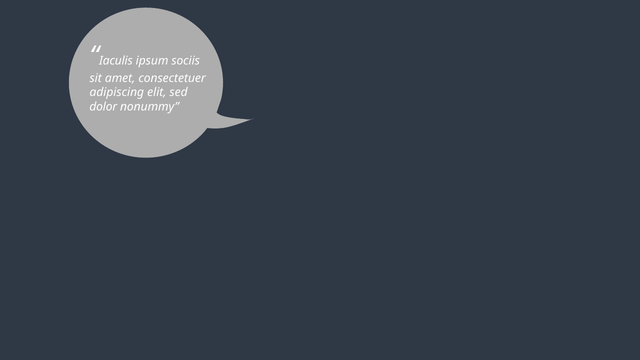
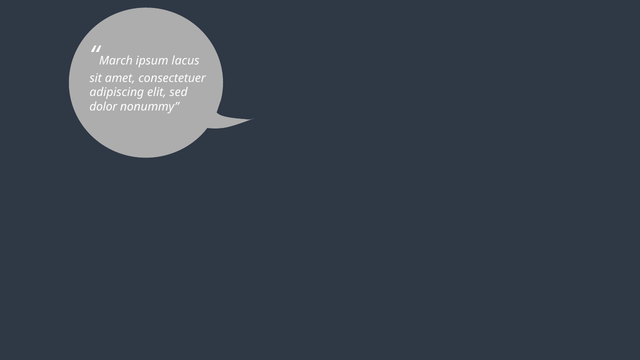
Iaculis: Iaculis -> March
sociis: sociis -> lacus
